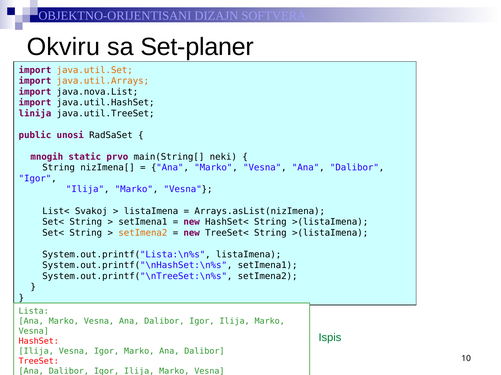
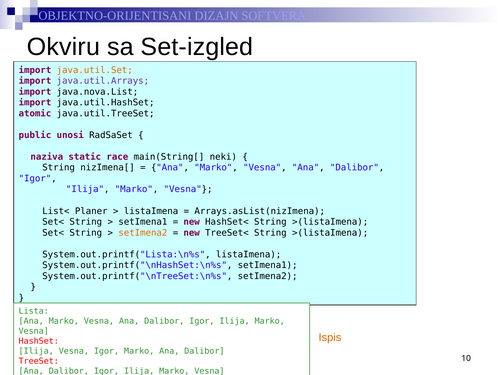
Set-planer: Set-planer -> Set-izgled
java.util.Arrays colour: orange -> purple
linija: linija -> atomic
mnogih: mnogih -> naziva
prvo: prvo -> race
Svakoj: Svakoj -> Planer
Ispis colour: green -> orange
